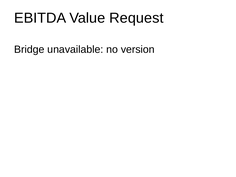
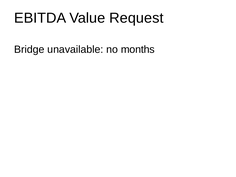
version: version -> months
